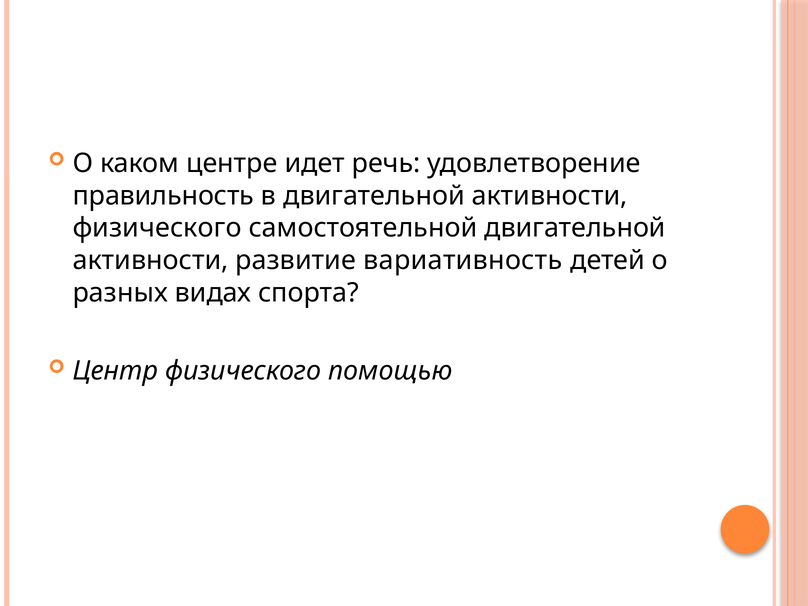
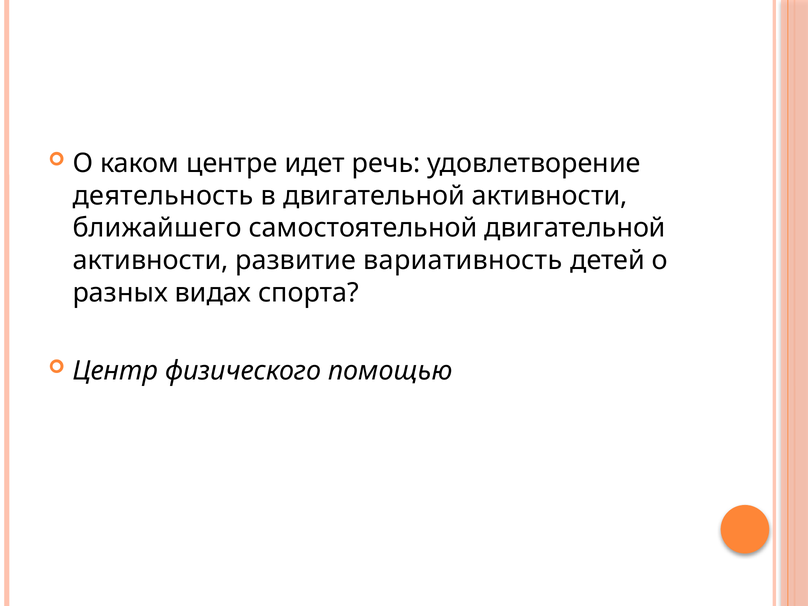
правильность: правильность -> деятельность
физического at (157, 228): физического -> ближайшего
